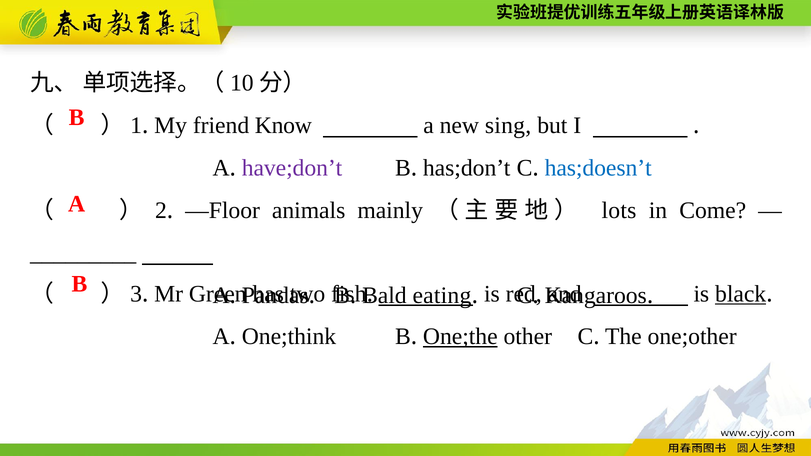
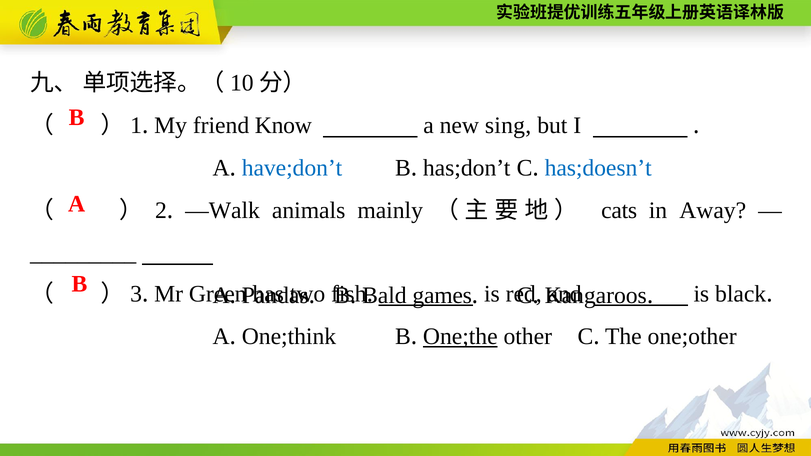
have;don’t colour: purple -> blue
—Floor: —Floor -> —Walk
lots: lots -> cats
Come: Come -> Away
black underline: present -> none
eating: eating -> games
